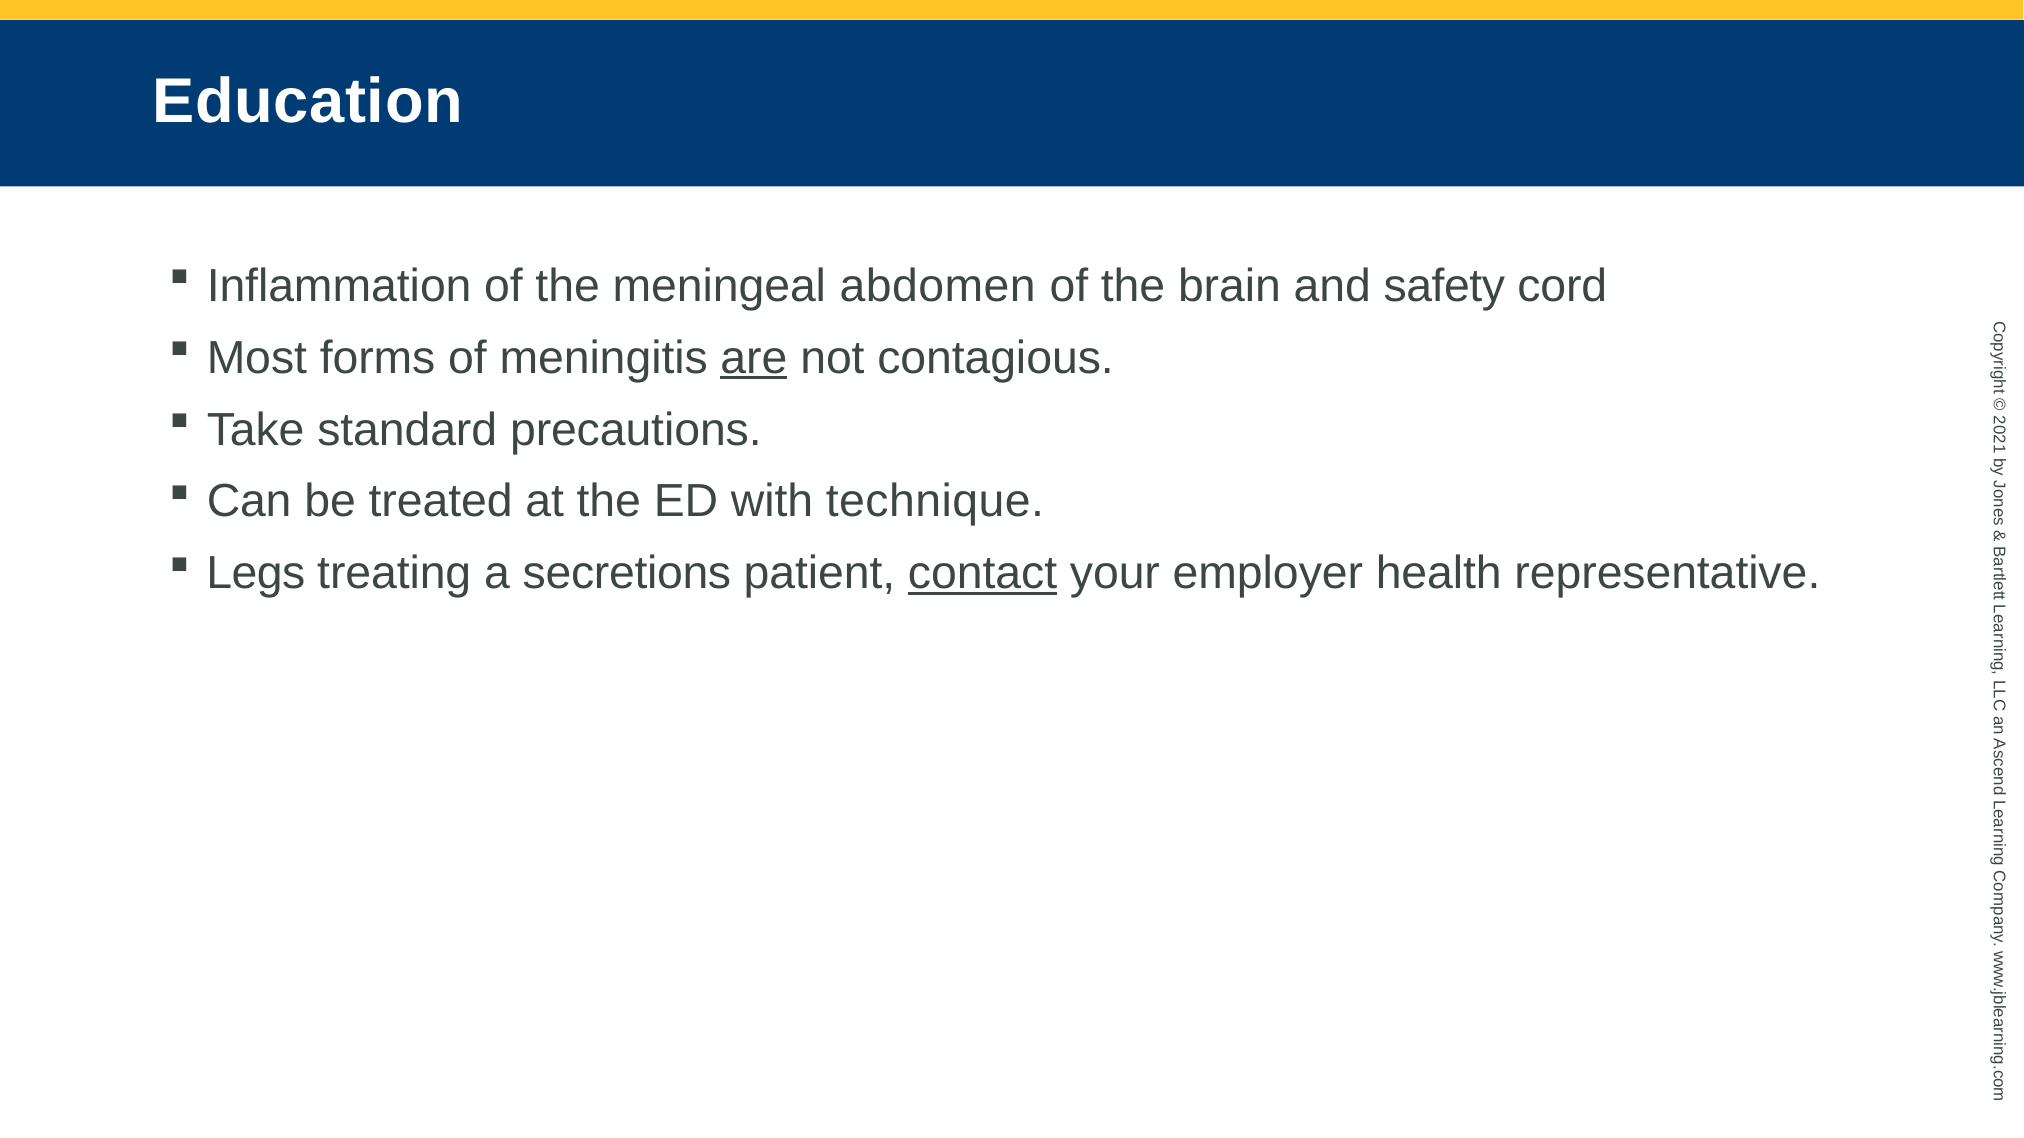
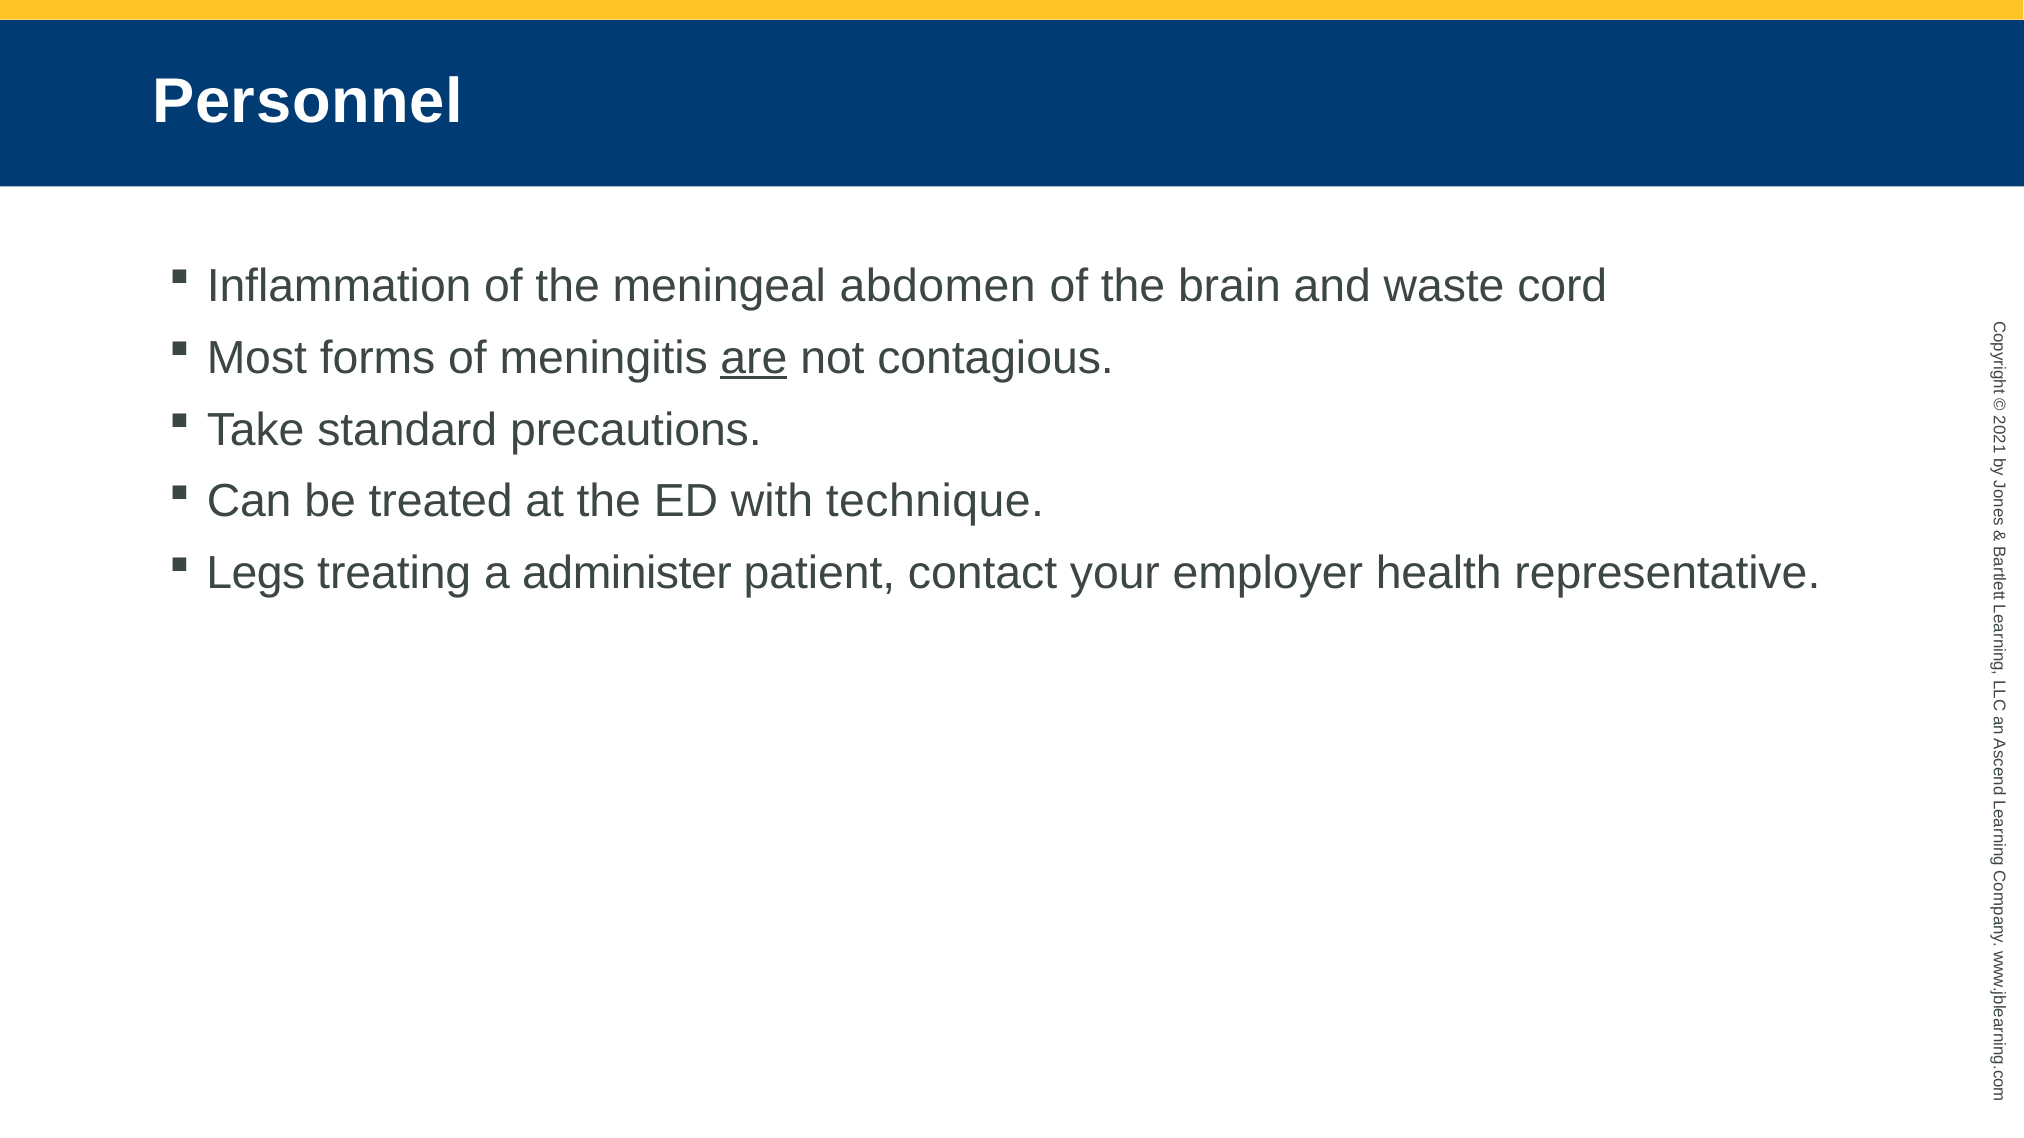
Education: Education -> Personnel
safety: safety -> waste
secretions: secretions -> administer
contact underline: present -> none
